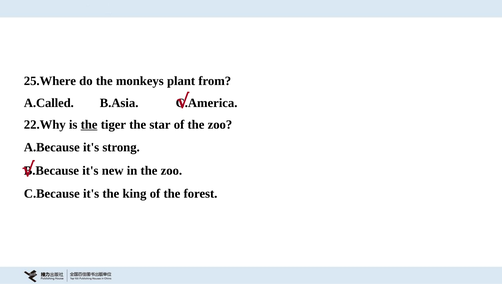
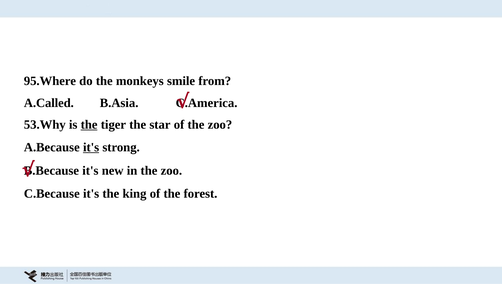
25.Where: 25.Where -> 95.Where
plant: plant -> smile
22.Why: 22.Why -> 53.Why
it's at (91, 147) underline: none -> present
